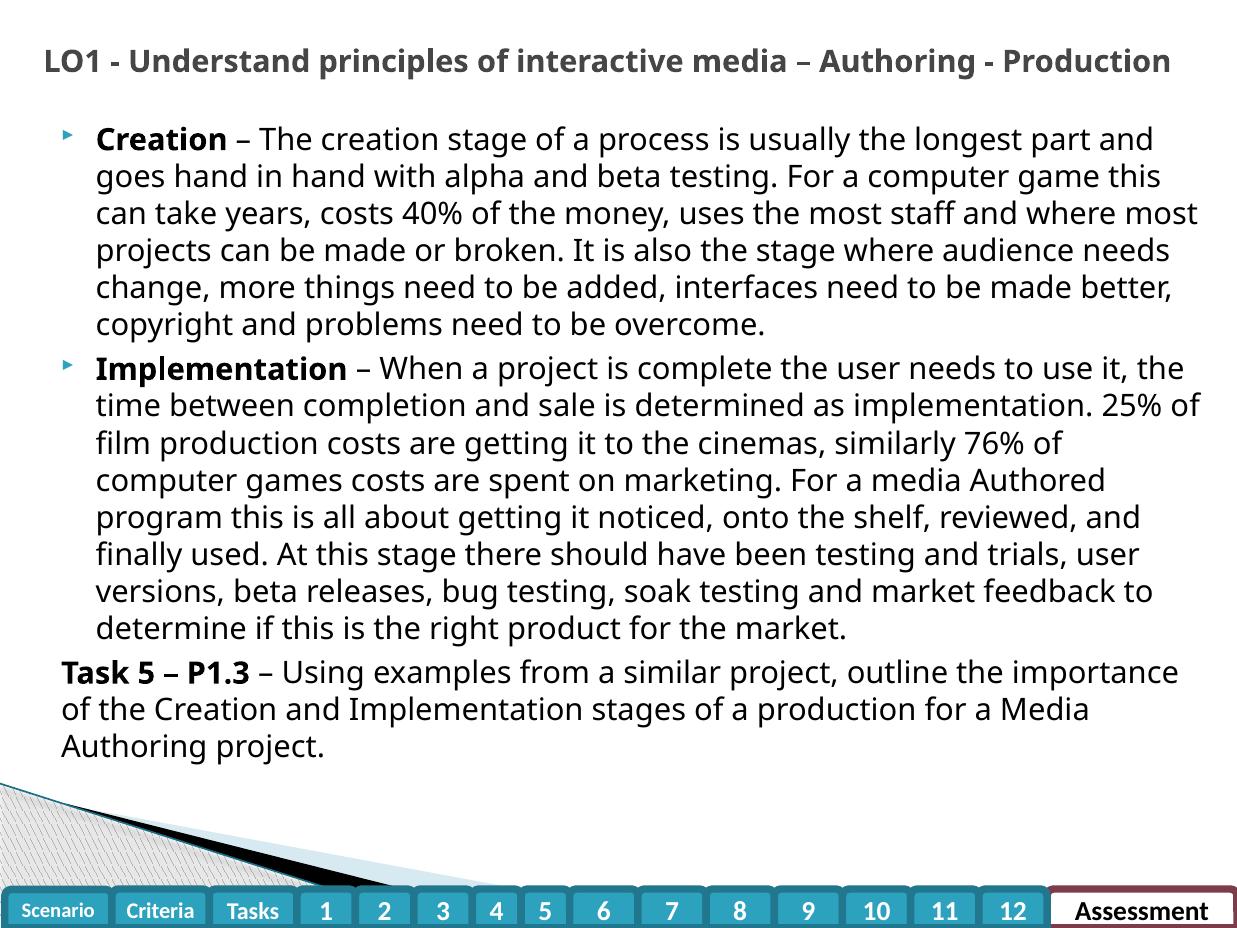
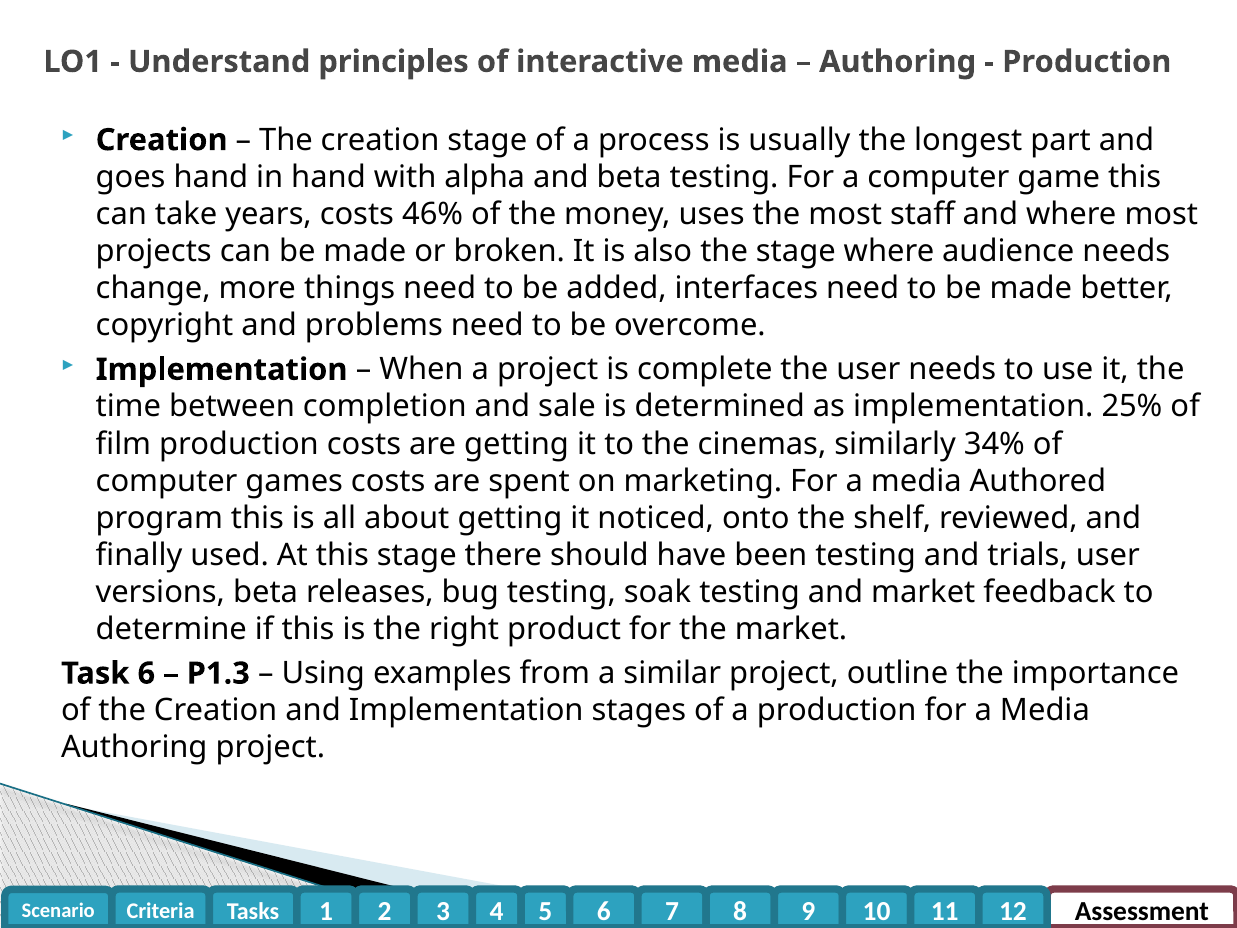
40%: 40% -> 46%
76%: 76% -> 34%
Task 5: 5 -> 6
